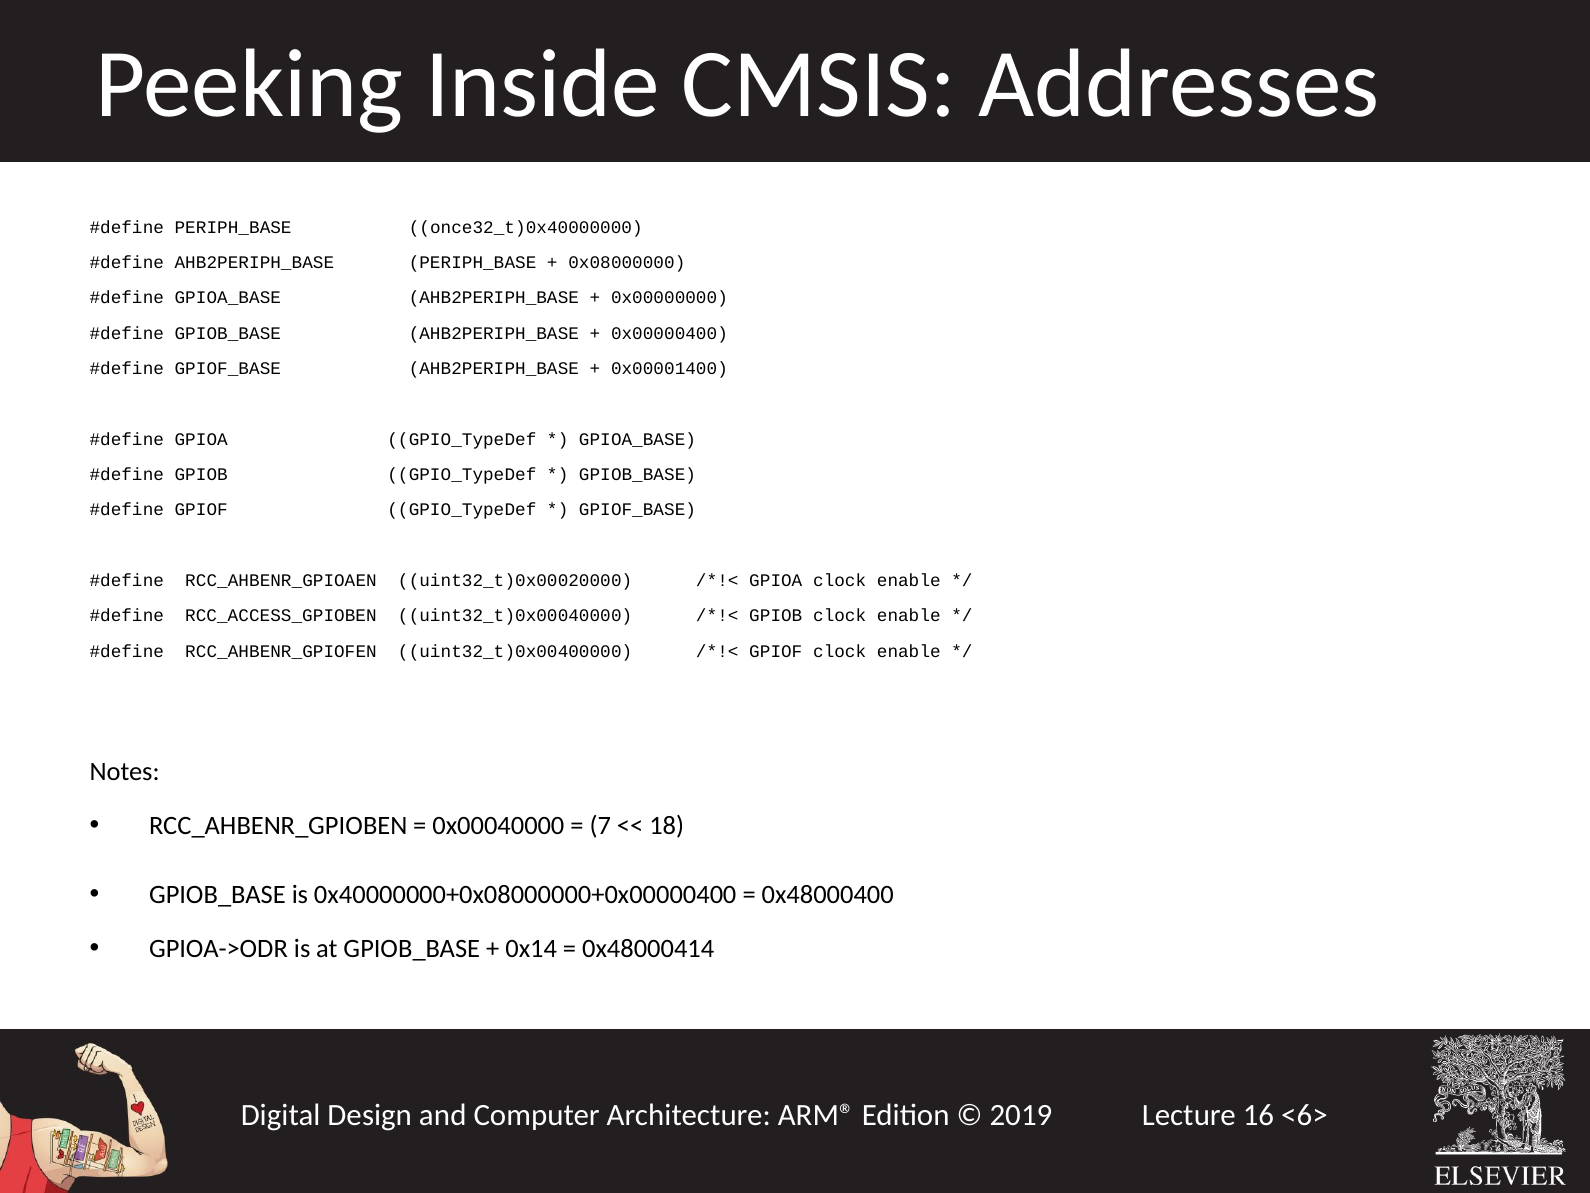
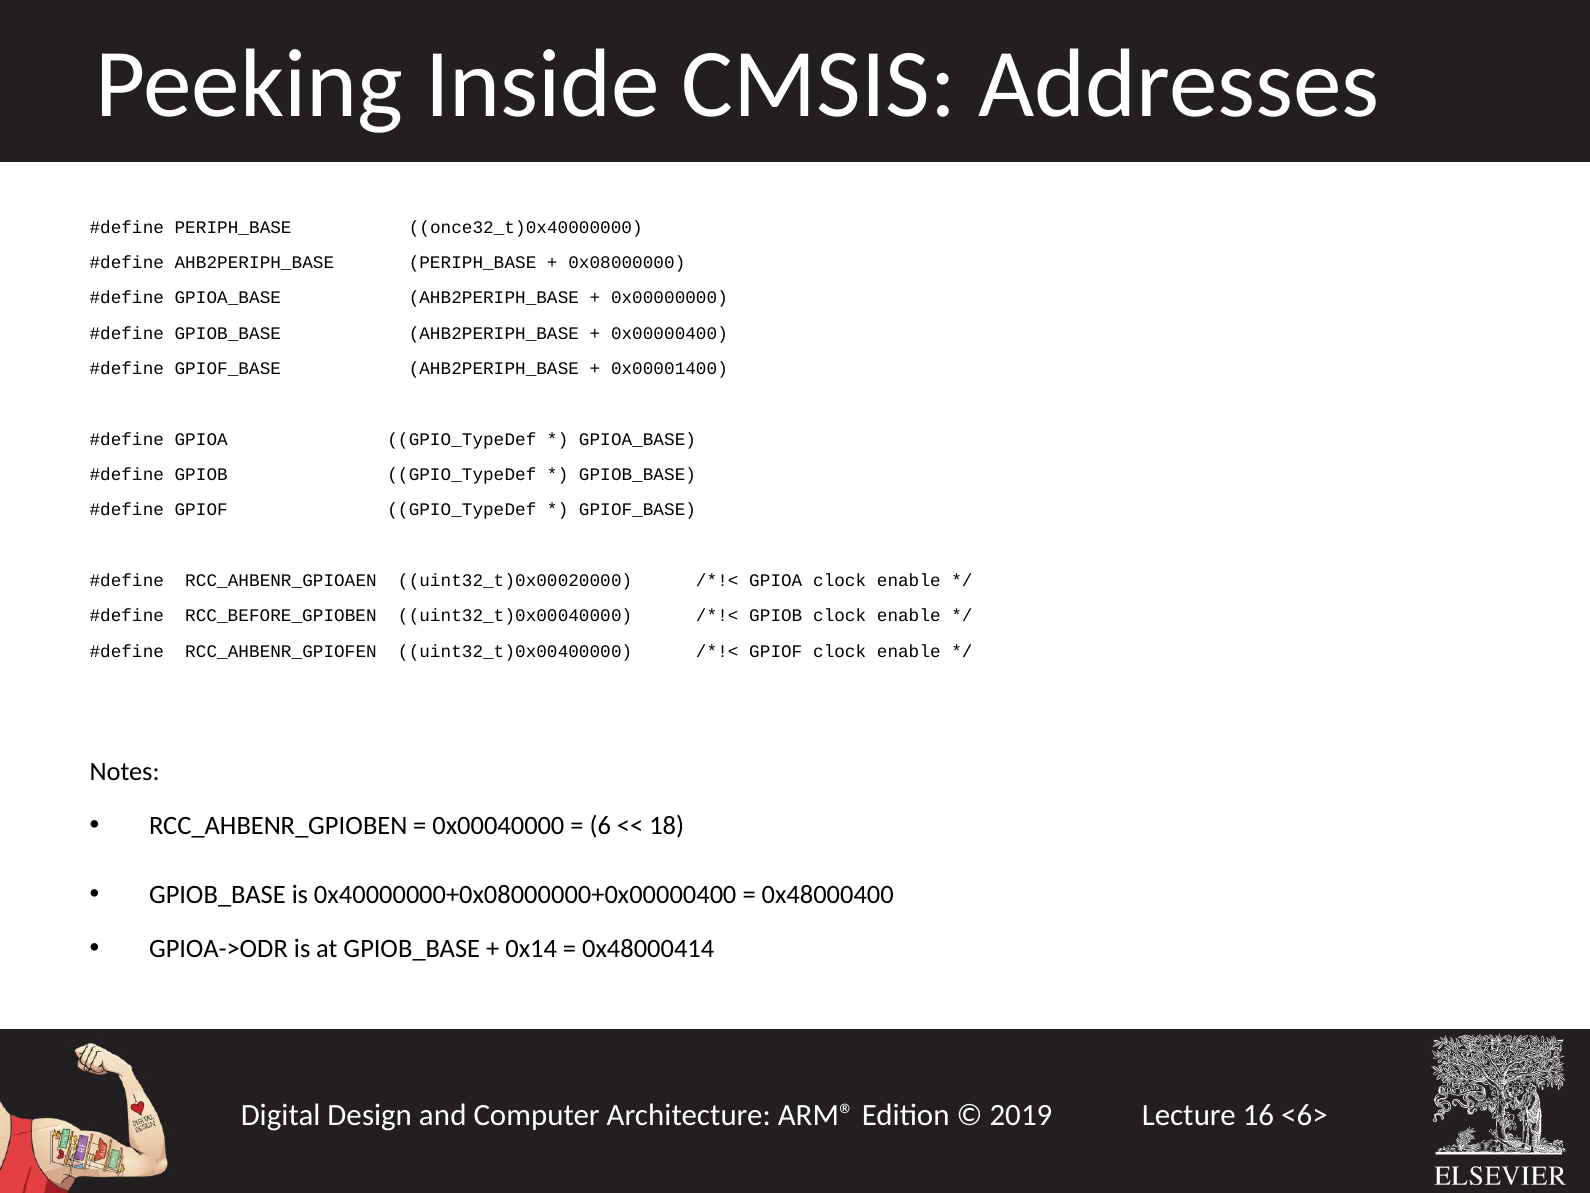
RCC_ACCESS_GPIOBEN: RCC_ACCESS_GPIOBEN -> RCC_BEFORE_GPIOBEN
7: 7 -> 6
